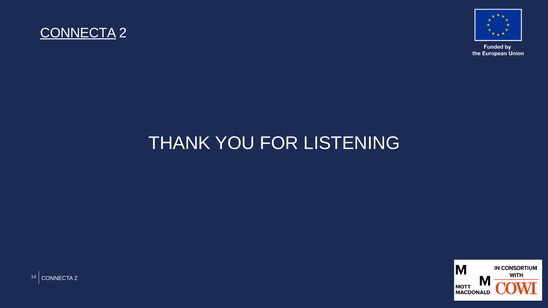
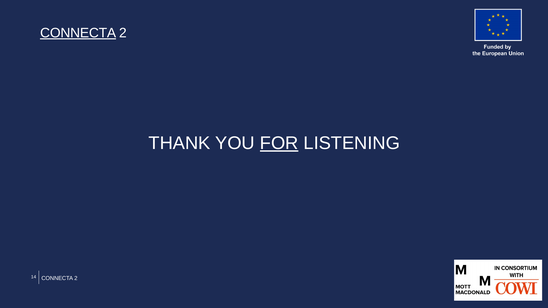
FOR underline: none -> present
